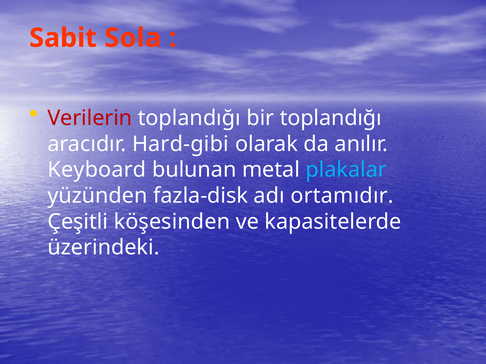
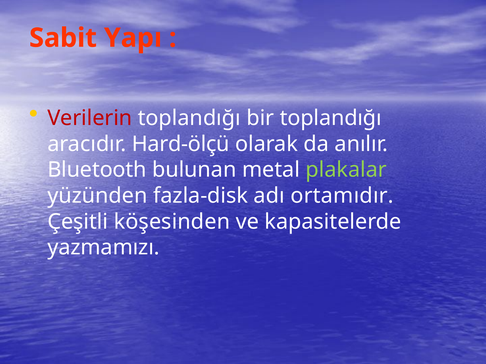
Sola: Sola -> Yapı
Hard-gibi: Hard-gibi -> Hard-ölçü
Keyboard: Keyboard -> Bluetooth
plakalar colour: light blue -> light green
üzerindeki: üzerindeki -> yazmamızı
